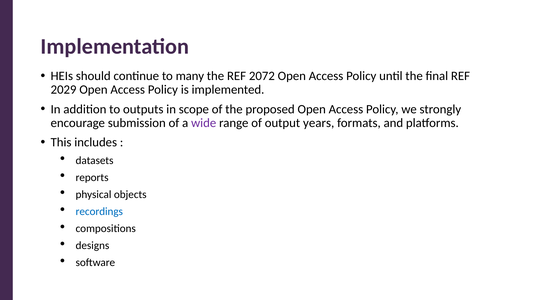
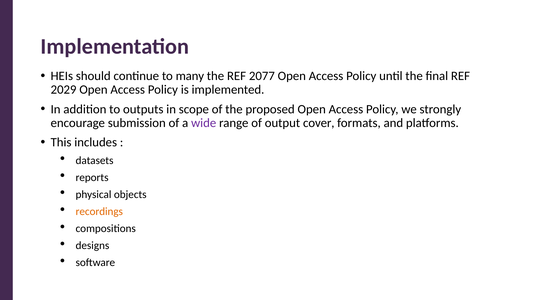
2072: 2072 -> 2077
years: years -> cover
recordings colour: blue -> orange
